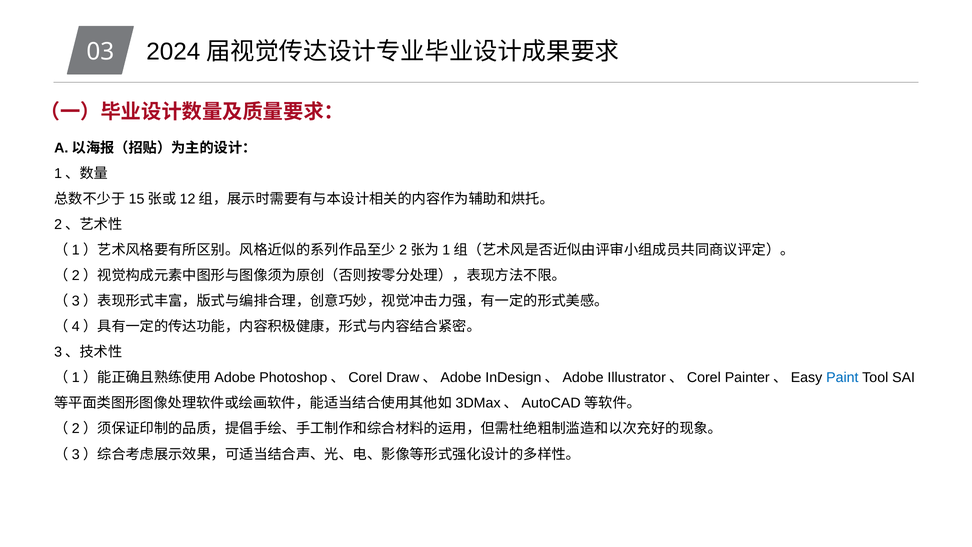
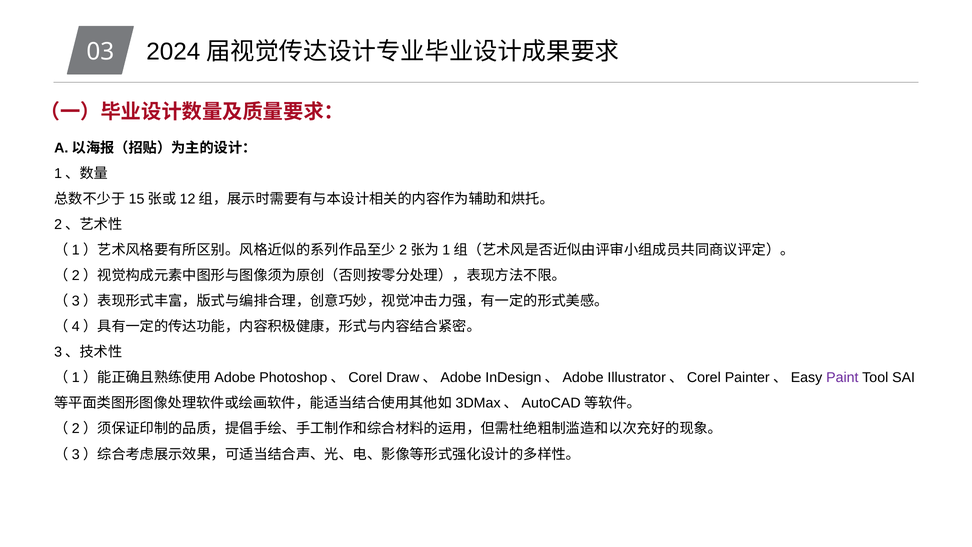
Paint colour: blue -> purple
